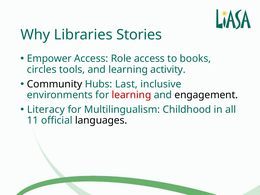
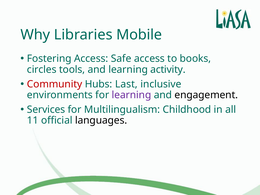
Stories: Stories -> Mobile
Empower: Empower -> Fostering
Role: Role -> Safe
Community colour: black -> red
learning at (132, 95) colour: red -> purple
Literacy: Literacy -> Services
